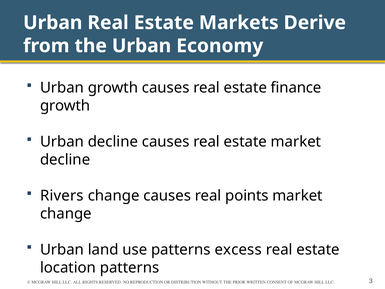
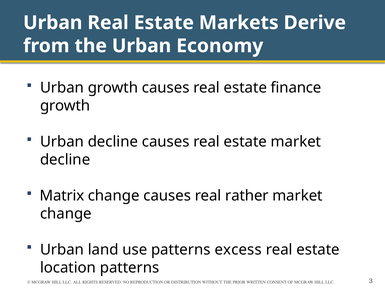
Rivers: Rivers -> Matrix
points: points -> rather
